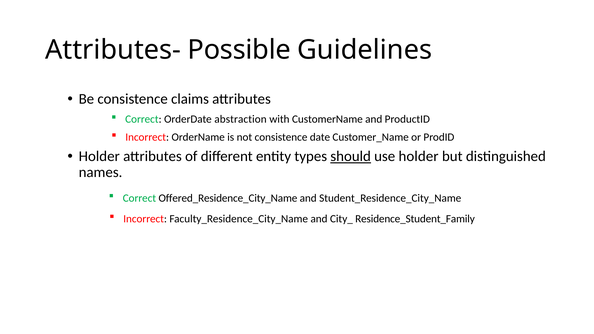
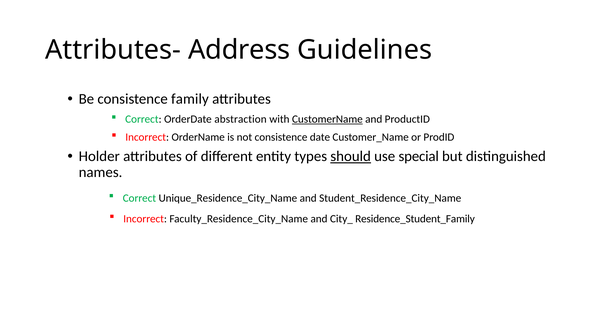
Possible: Possible -> Address
claims: claims -> family
CustomerName underline: none -> present
use holder: holder -> special
Offered_Residence_City_Name: Offered_Residence_City_Name -> Unique_Residence_City_Name
